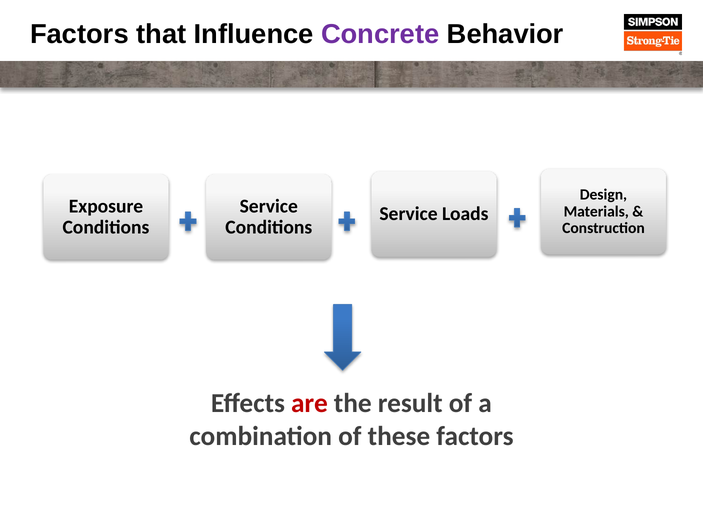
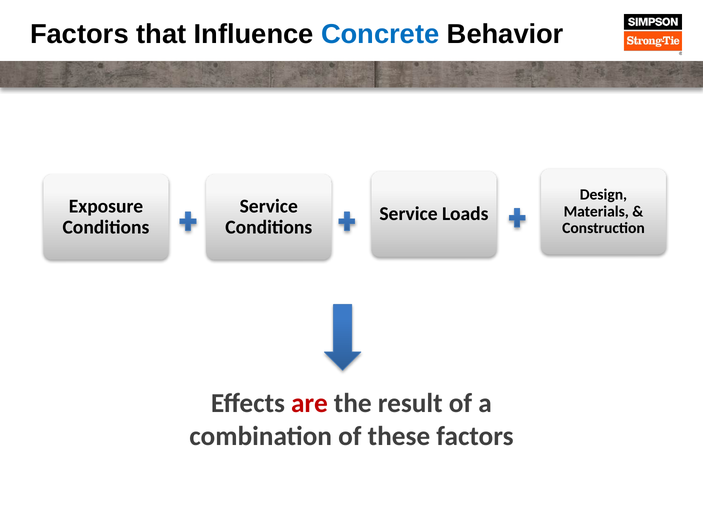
Concrete colour: purple -> blue
